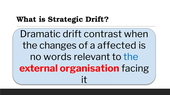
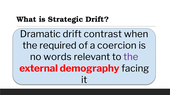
changes: changes -> required
affected: affected -> coercion
the at (131, 57) colour: blue -> purple
organisation: organisation -> demography
